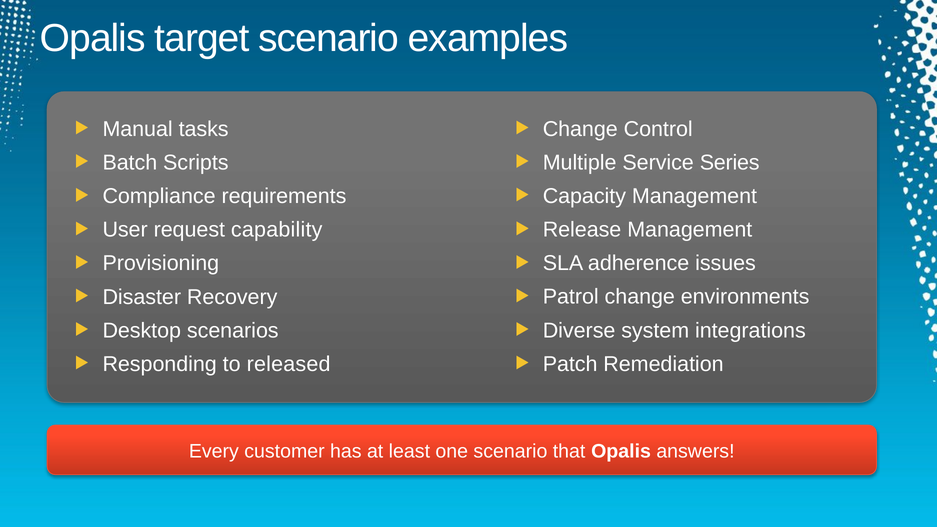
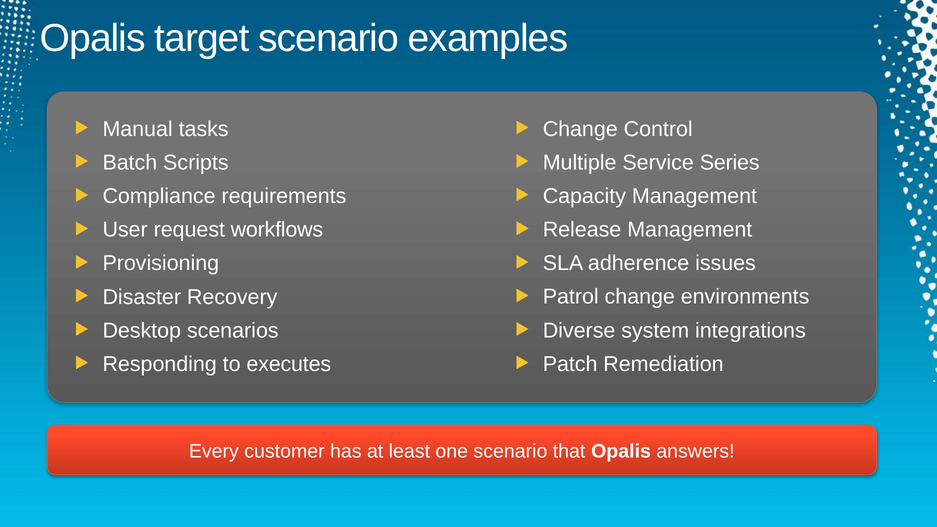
capability: capability -> workflows
released: released -> executes
